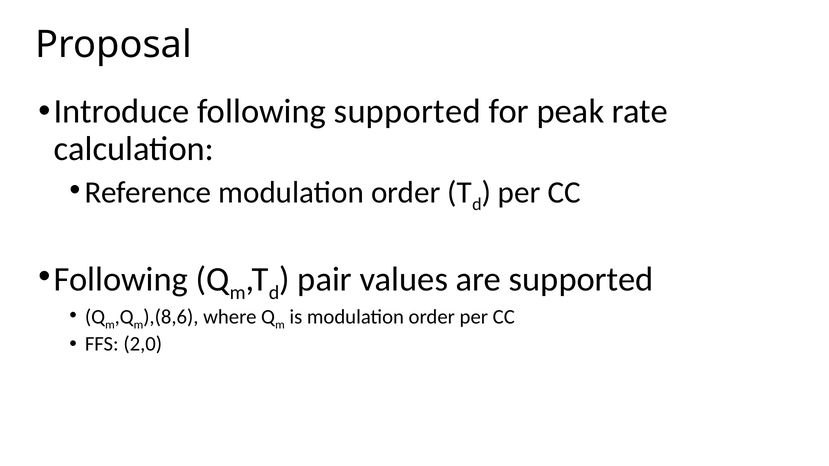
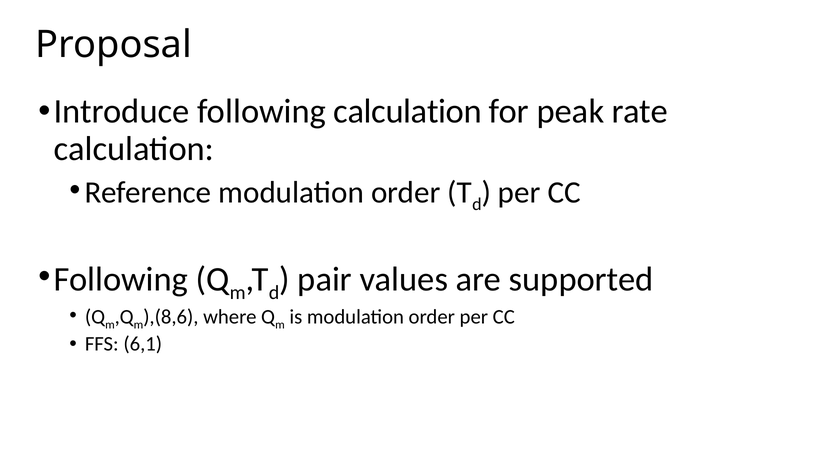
following supported: supported -> calculation
2,0: 2,0 -> 6,1
